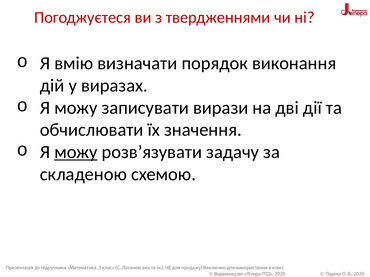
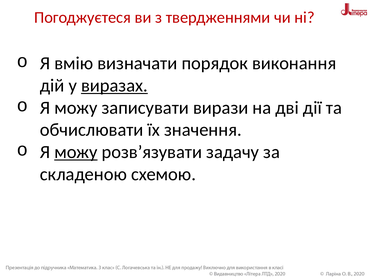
виразах underline: none -> present
